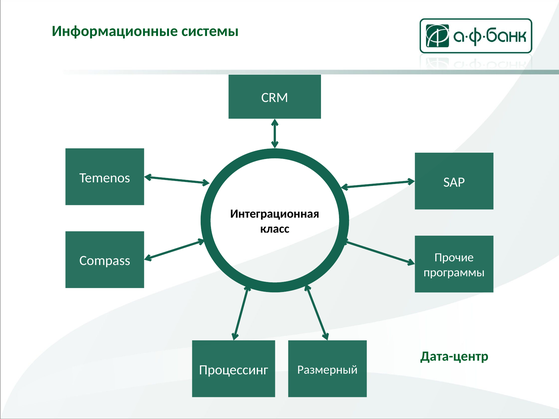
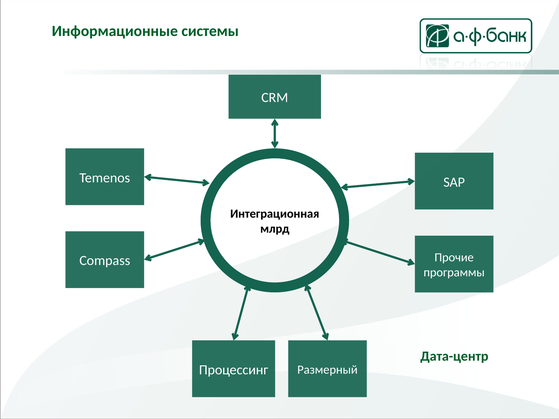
класс: класс -> млрд
